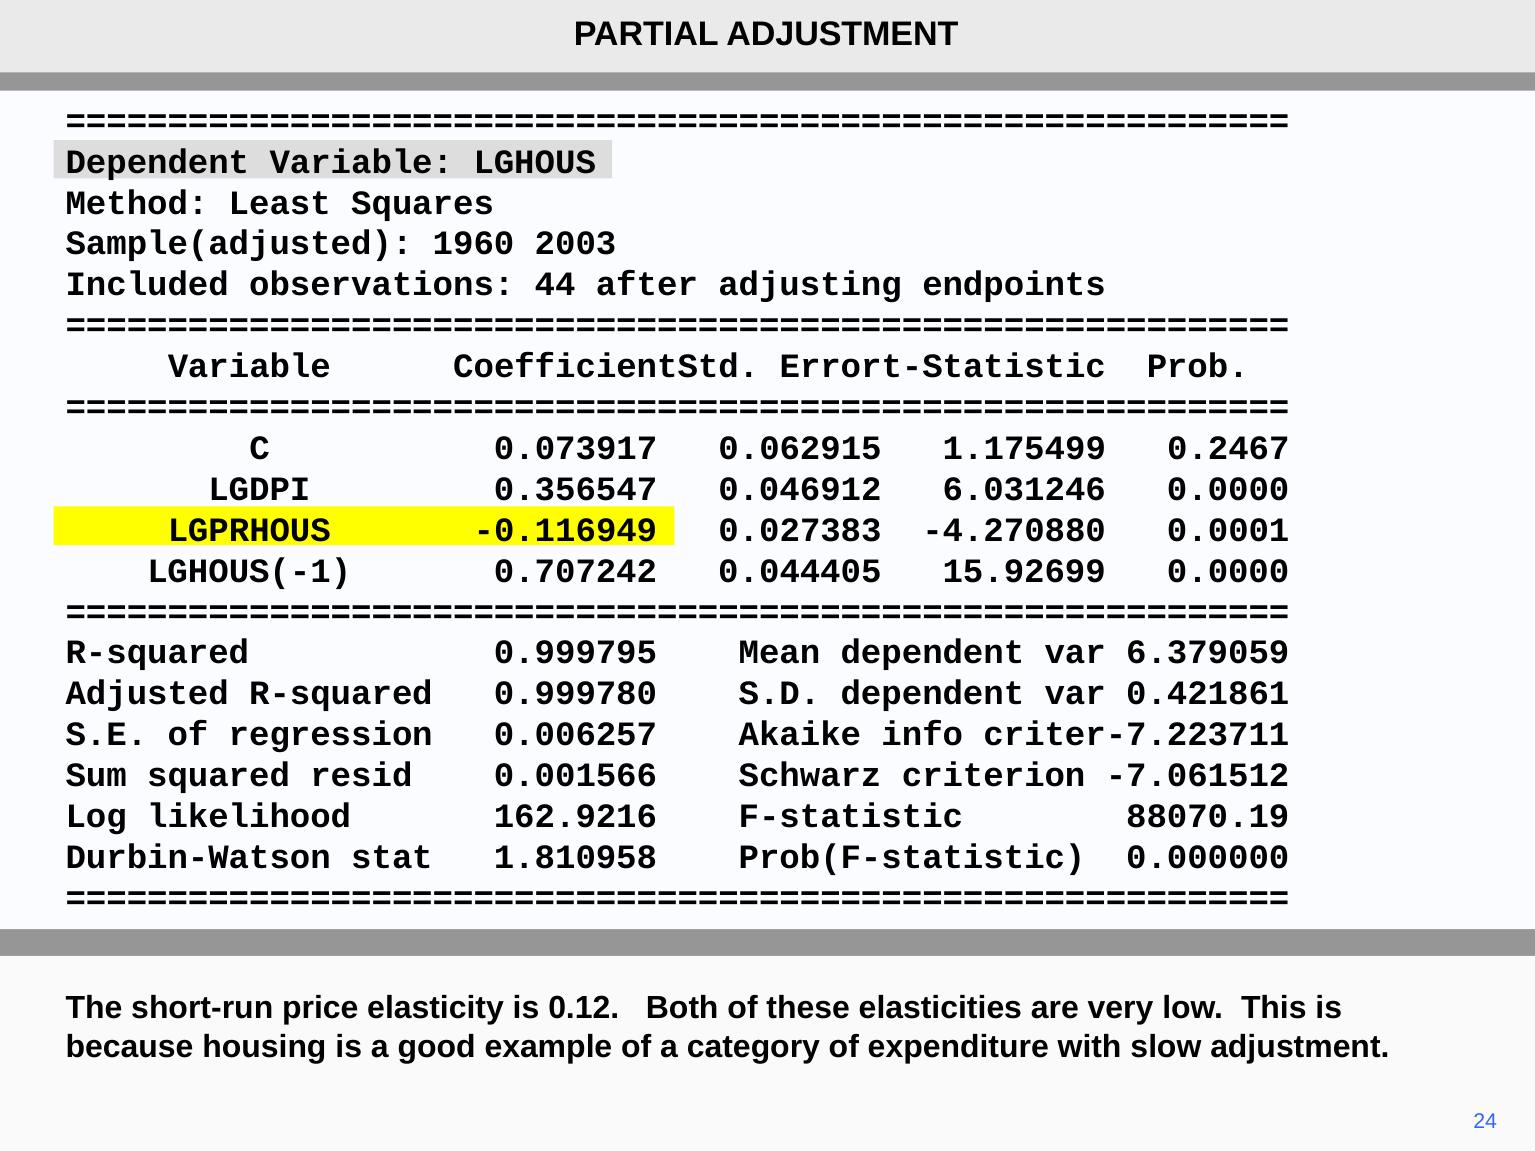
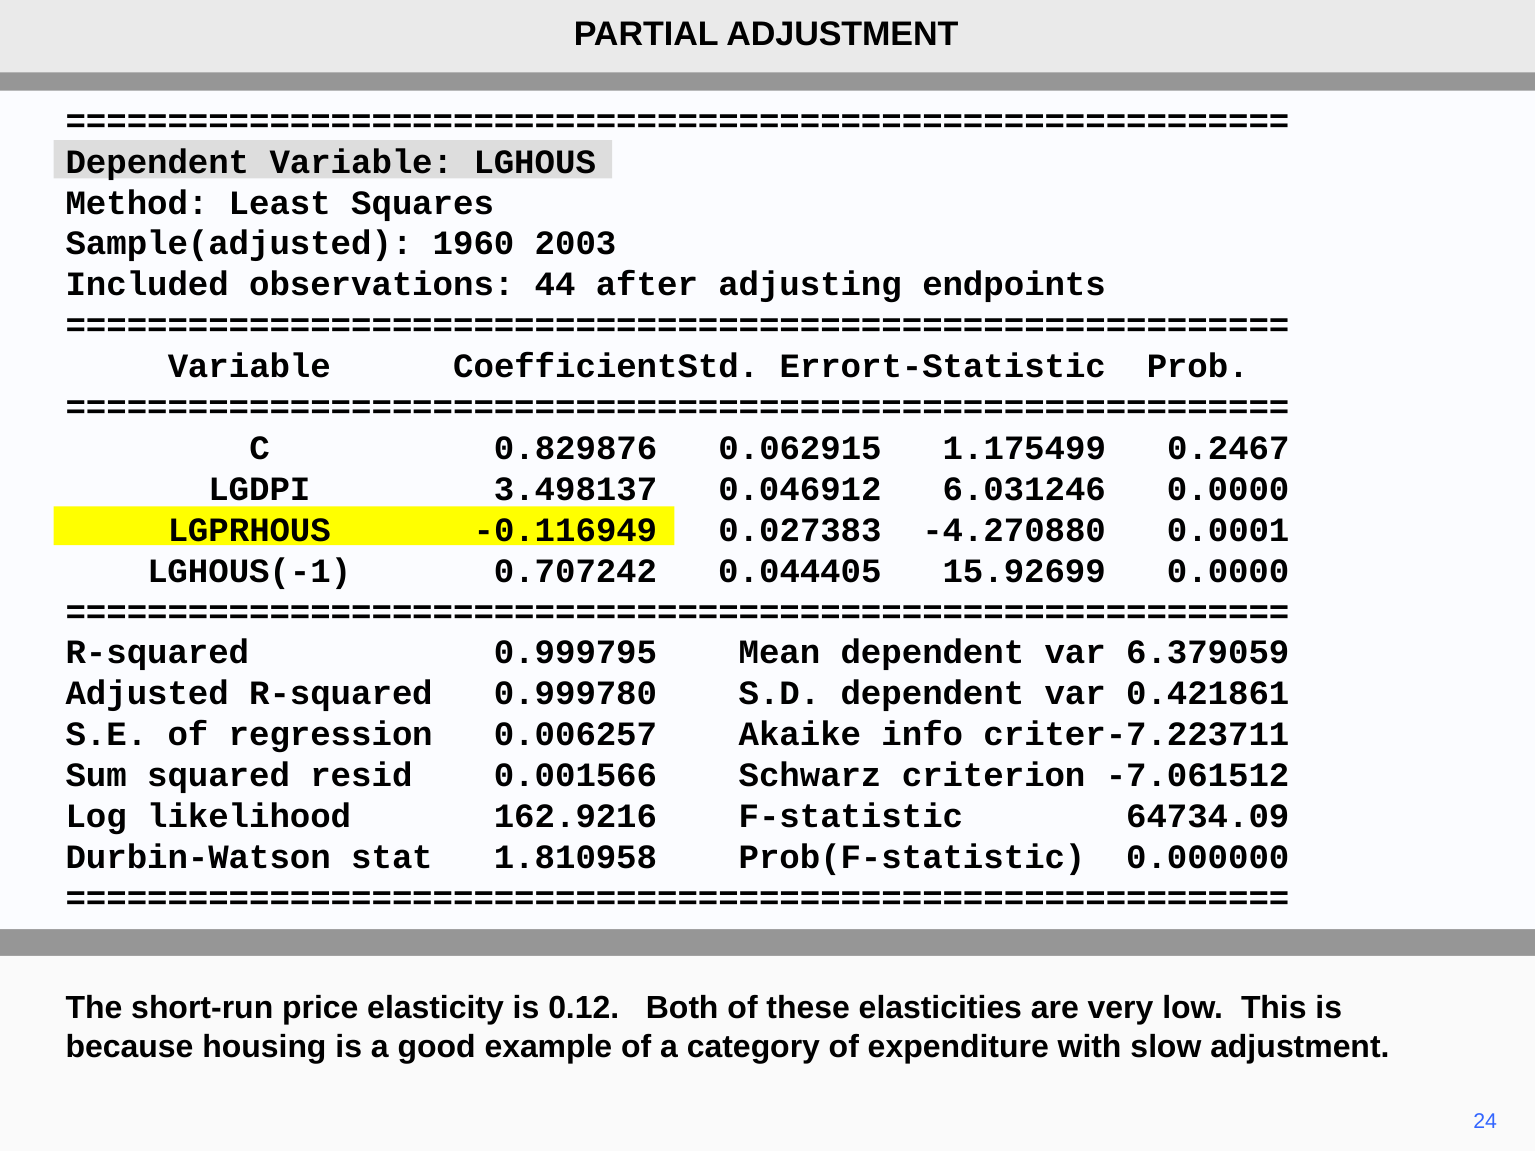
0.073917: 0.073917 -> 0.829876
0.356547: 0.356547 -> 3.498137
88070.19: 88070.19 -> 64734.09
